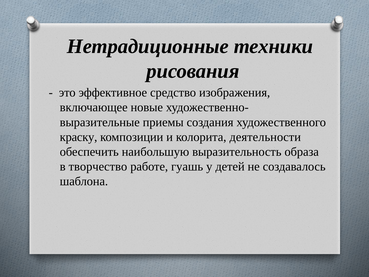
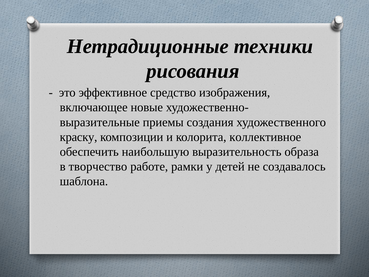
деятельности: деятельности -> коллективное
гуашь: гуашь -> рамки
